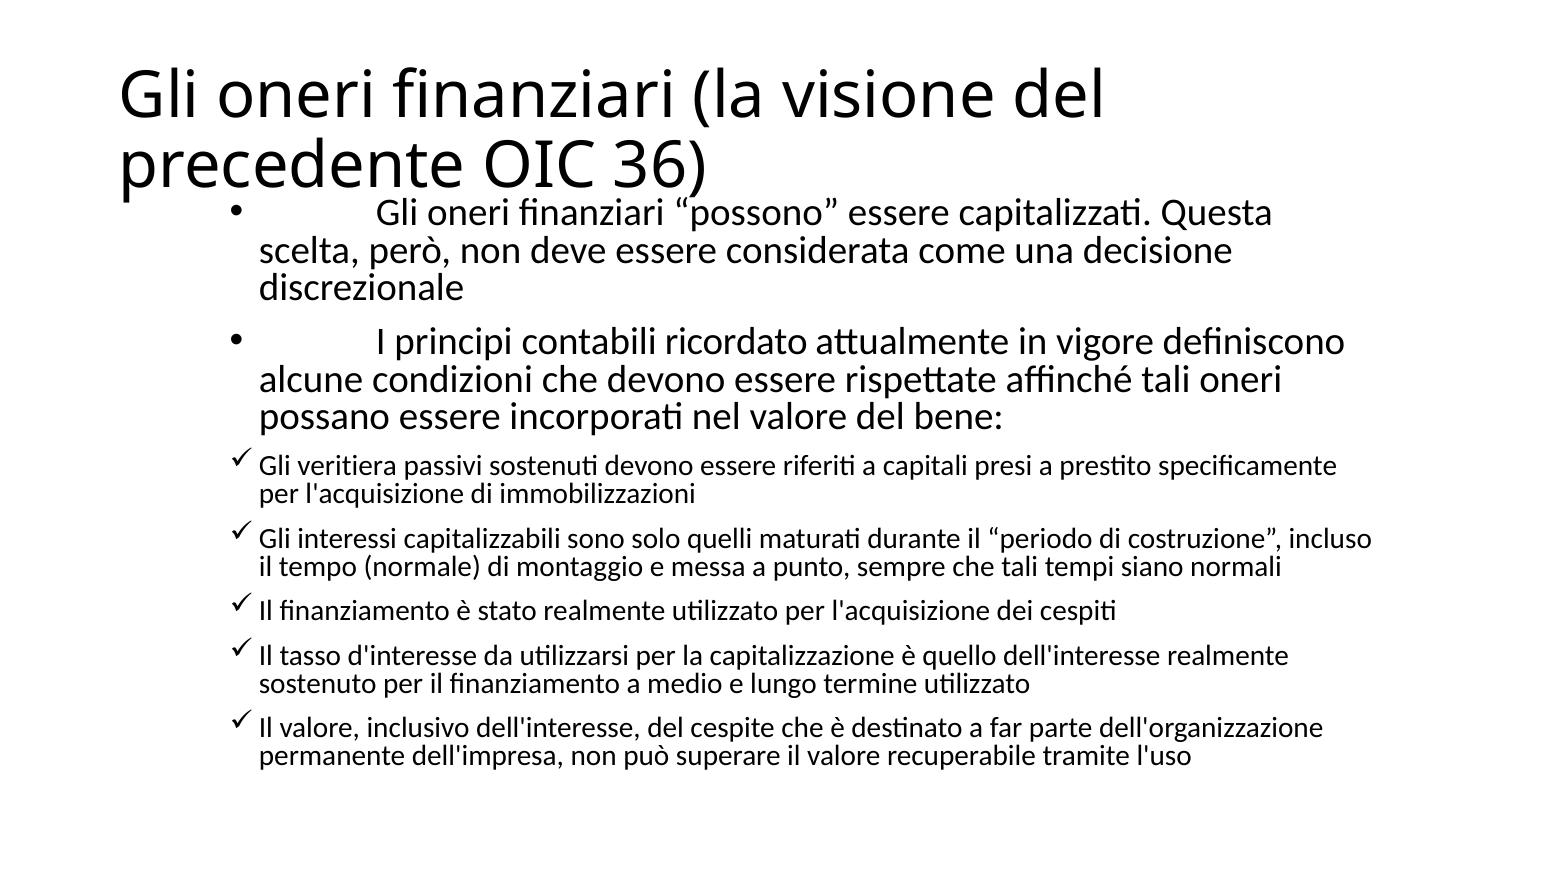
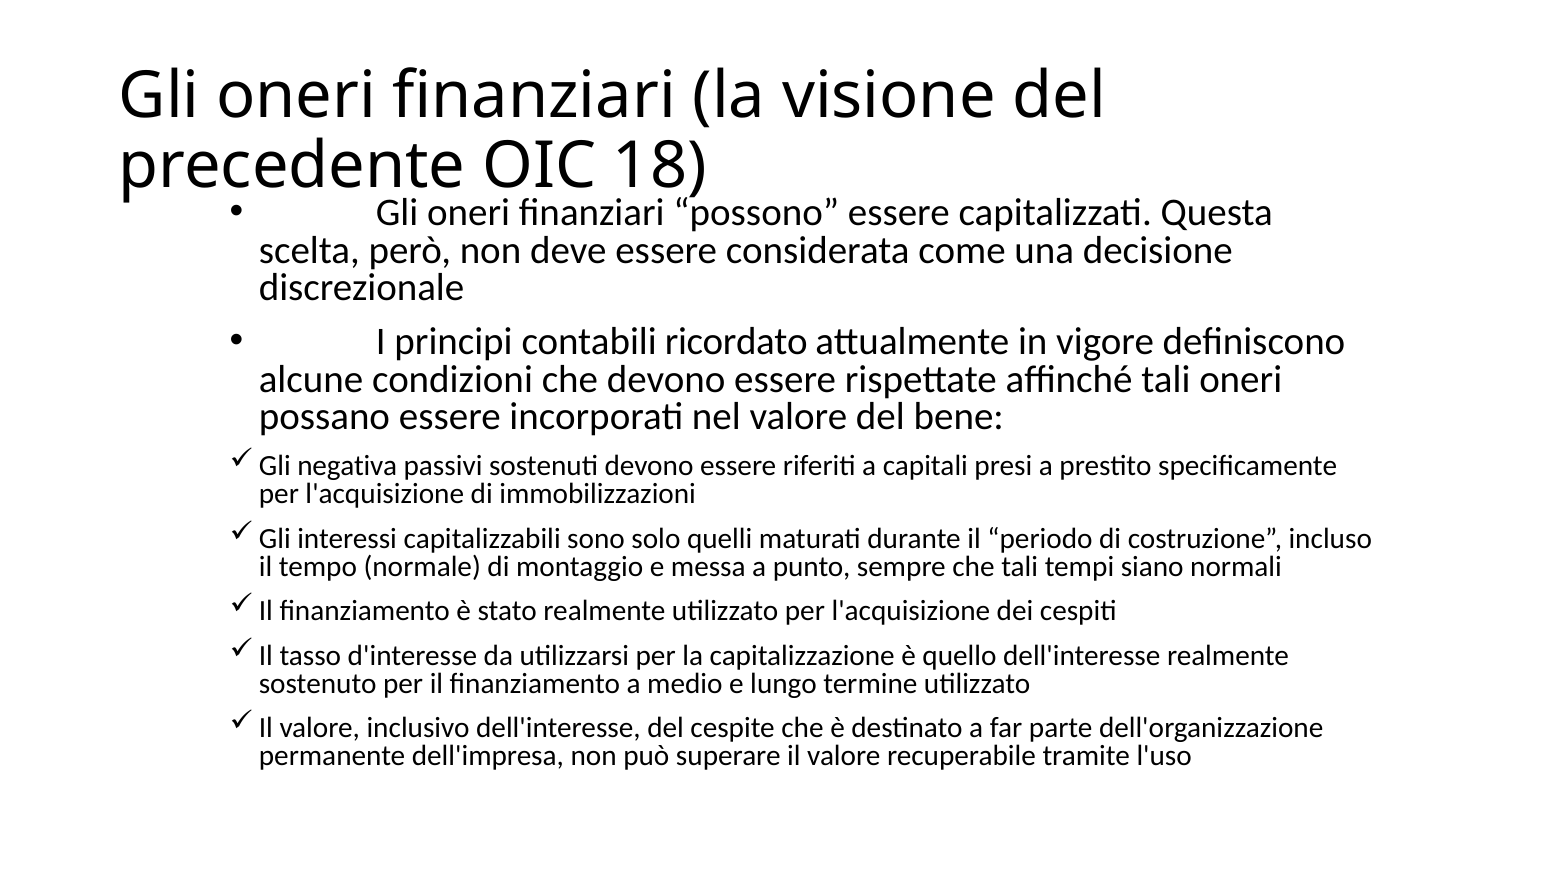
36: 36 -> 18
veritiera: veritiera -> negativa
